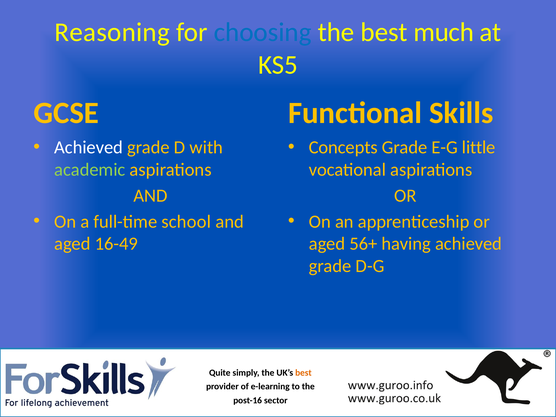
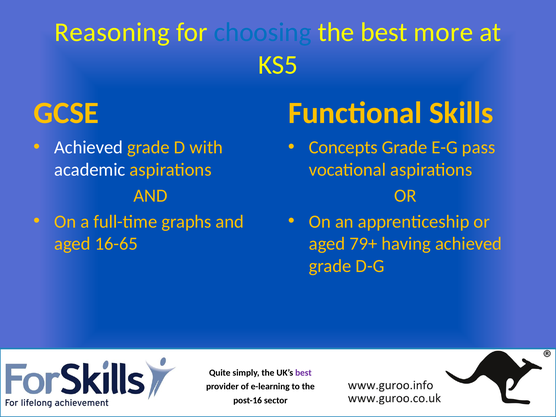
much: much -> more
little: little -> pass
academic colour: light green -> white
school: school -> graphs
16-49: 16-49 -> 16-65
56+: 56+ -> 79+
best at (303, 373) colour: orange -> purple
